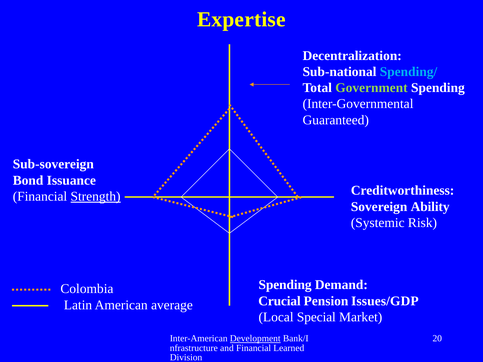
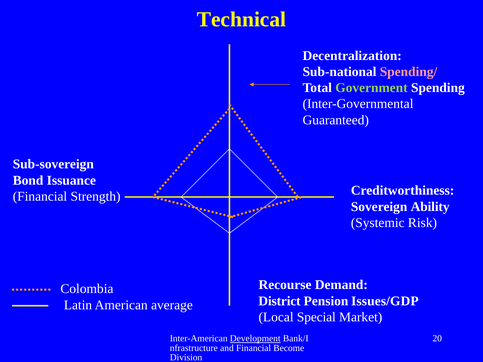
Expertise: Expertise -> Technical
Spending/ colour: light blue -> pink
Strength underline: present -> none
Spending at (285, 285): Spending -> Recourse
Crucial: Crucial -> District
Learned: Learned -> Become
